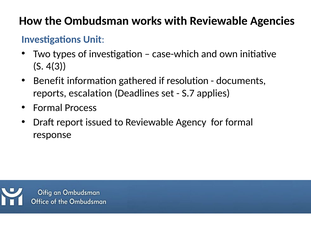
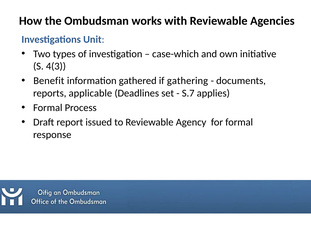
resolution: resolution -> gathering
escalation: escalation -> applicable
